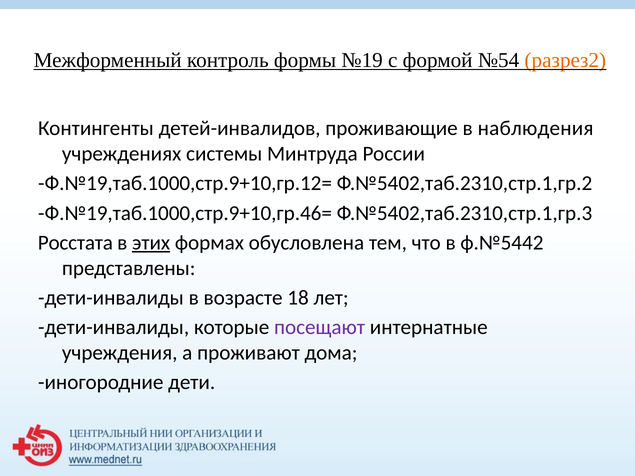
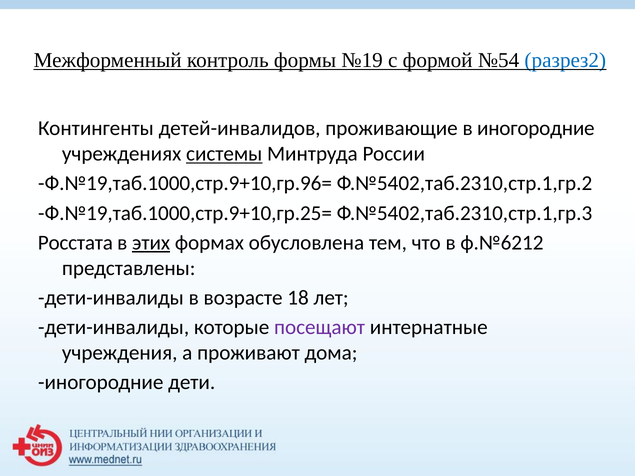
разрез2 colour: orange -> blue
в наблюдения: наблюдения -> иногородние
системы underline: none -> present
Ф.№19,таб.1000,стр.9+10,гр.12=: Ф.№19,таб.1000,стр.9+10,гр.12= -> Ф.№19,таб.1000,стр.9+10,гр.96=
Ф.№19,таб.1000,стр.9+10,гр.46=: Ф.№19,таб.1000,стр.9+10,гр.46= -> Ф.№19,таб.1000,стр.9+10,гр.25=
ф.№5442: ф.№5442 -> ф.№6212
